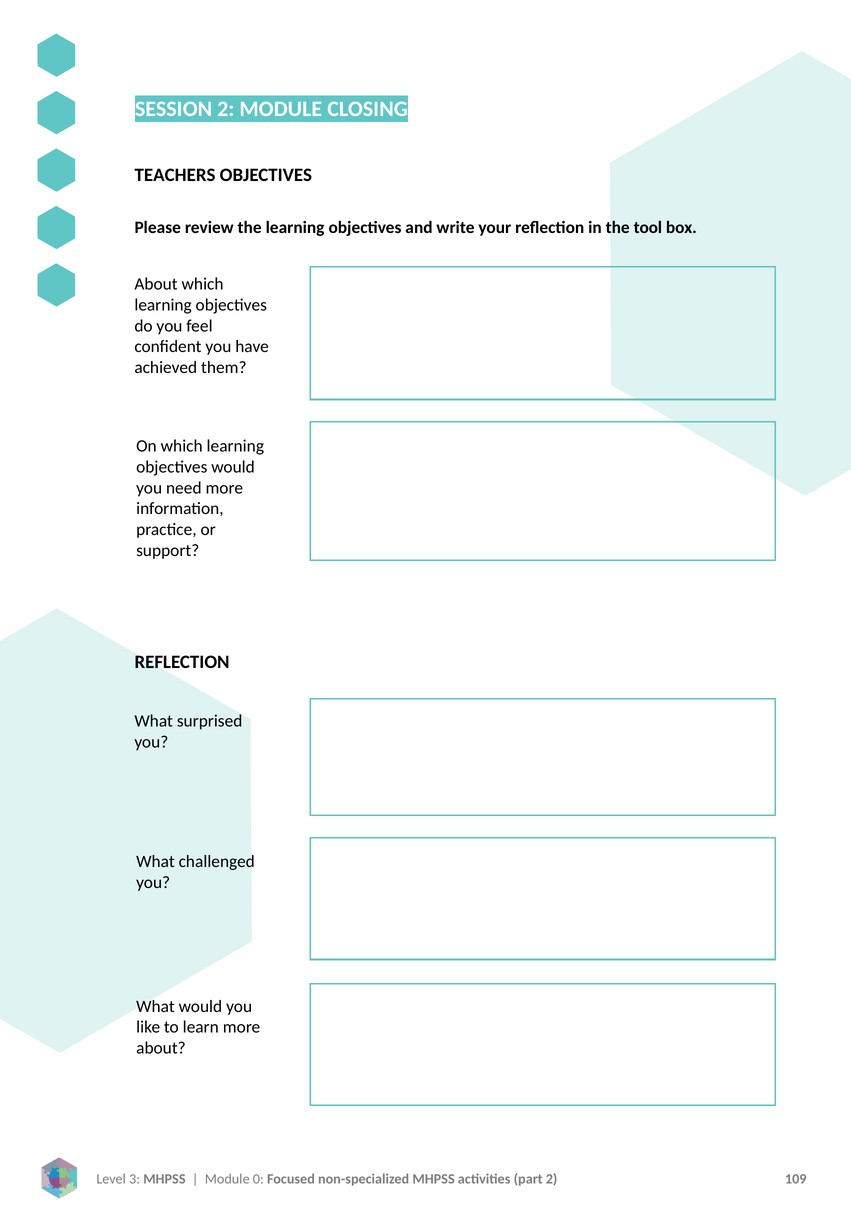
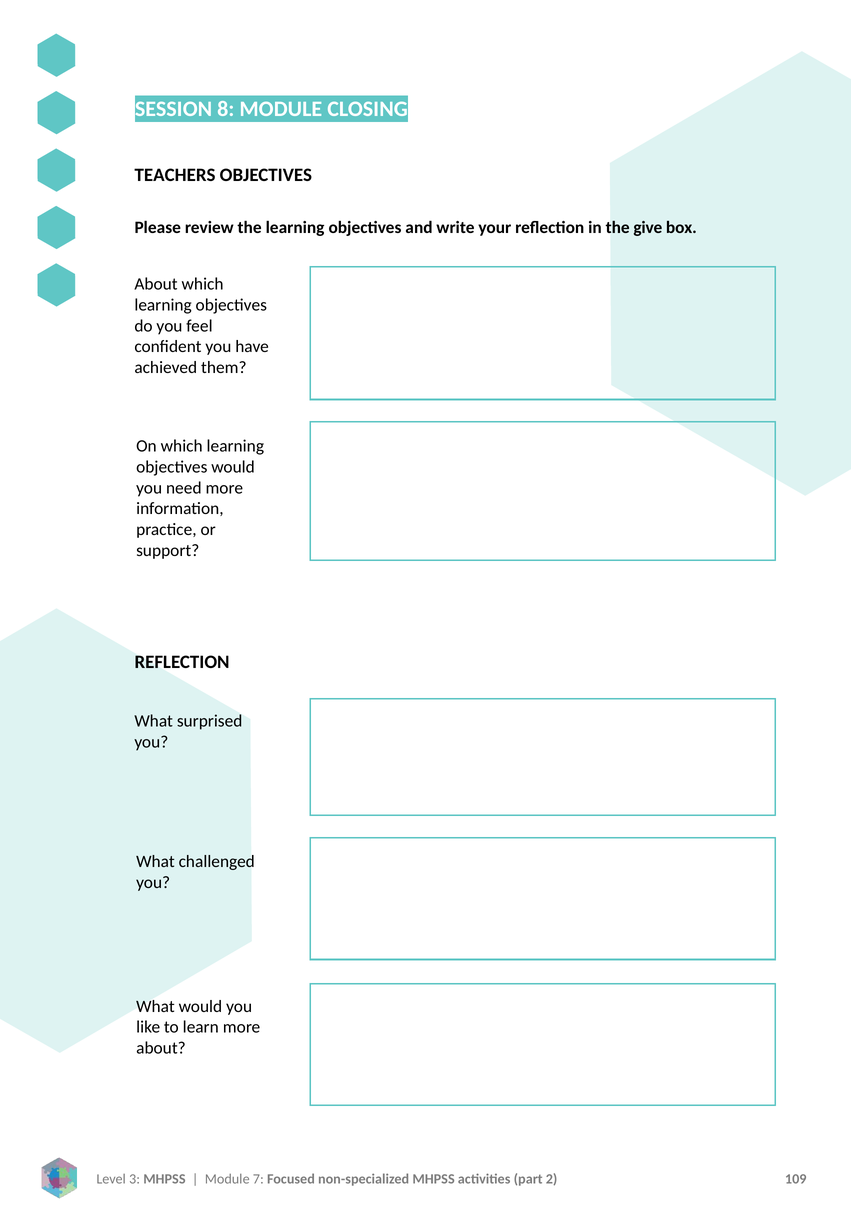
SESSION 2: 2 -> 8
tool: tool -> give
0: 0 -> 7
